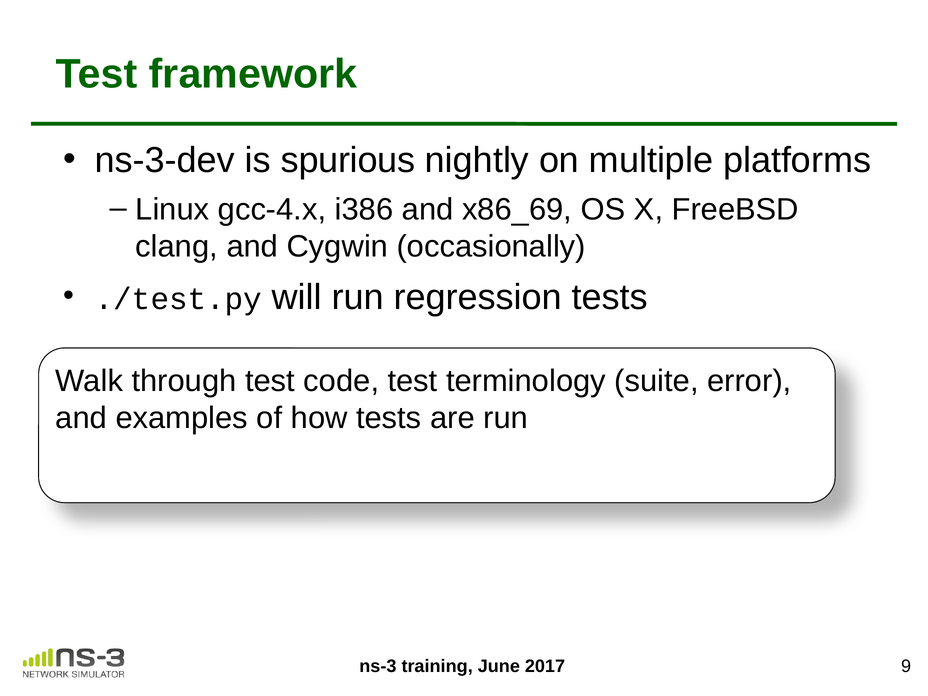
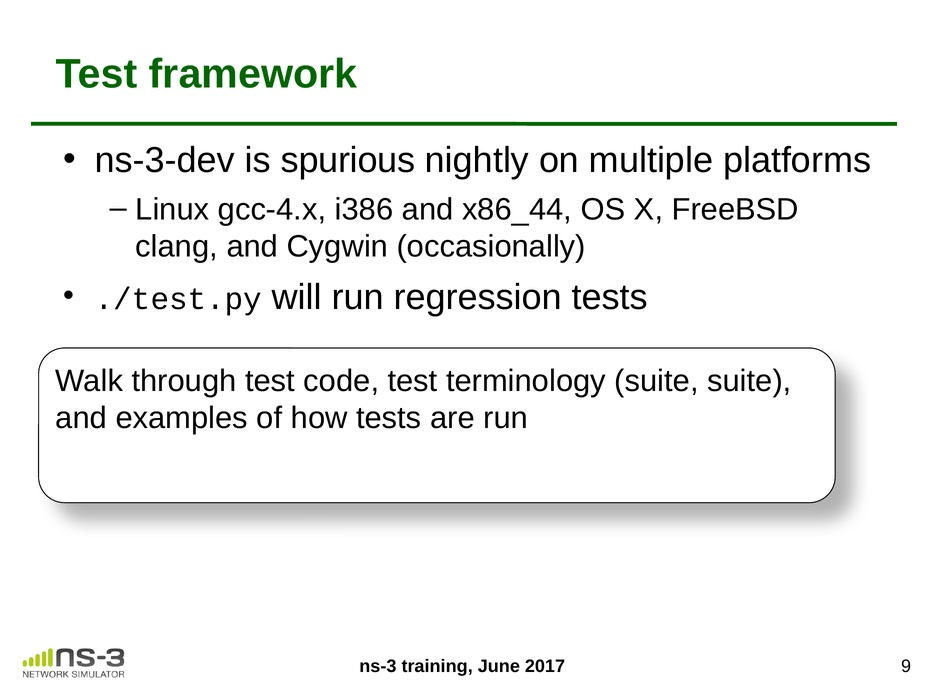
x86_69: x86_69 -> x86_44
suite error: error -> suite
